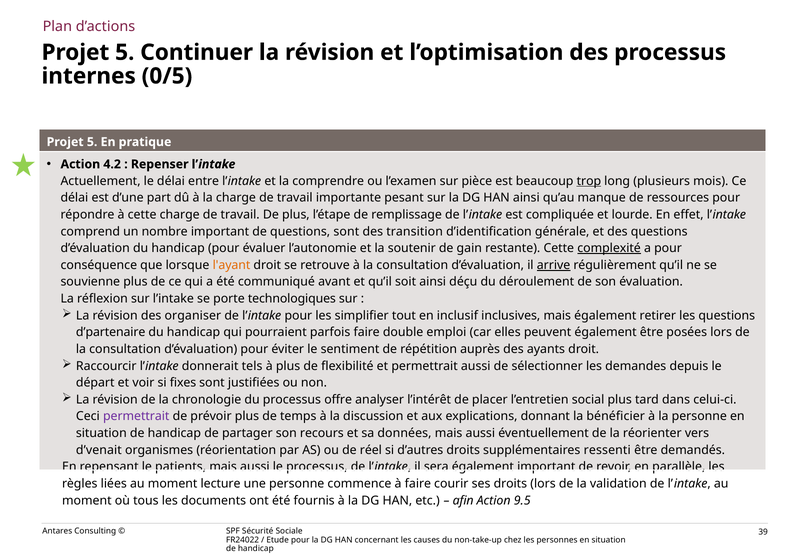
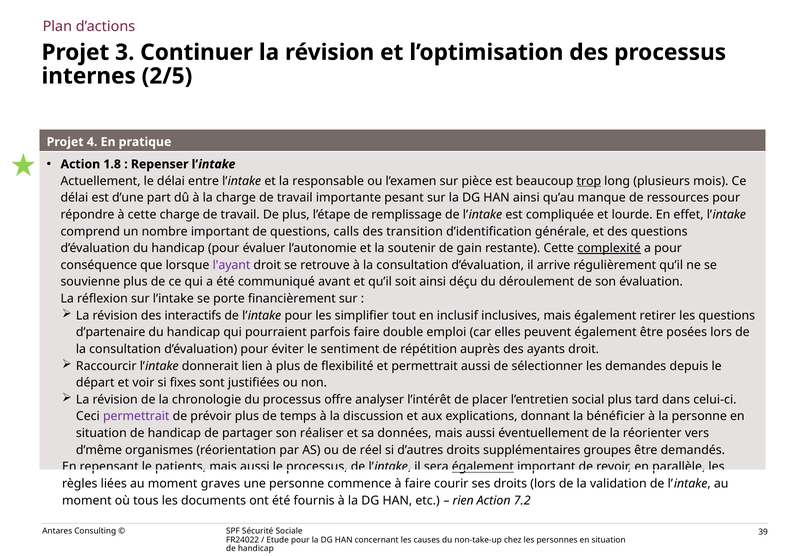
5 at (125, 52): 5 -> 3
0/5: 0/5 -> 2/5
5 at (92, 142): 5 -> 4
4.2: 4.2 -> 1.8
comprendre: comprendre -> responsable
questions sont: sont -> calls
l'ayant colour: orange -> purple
arrive underline: present -> none
technologiques: technologiques -> financièrement
organiser: organiser -> interactifs
tels: tels -> lien
recours: recours -> réaliser
d’venait: d’venait -> d’même
ressenti: ressenti -> groupes
également at (483, 467) underline: none -> present
lecture: lecture -> graves
afin: afin -> rien
9.5: 9.5 -> 7.2
